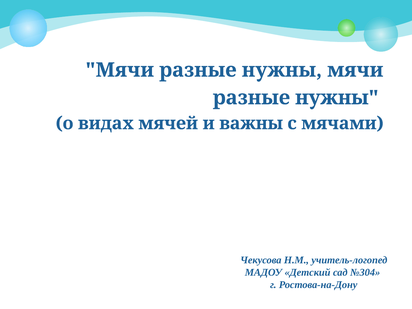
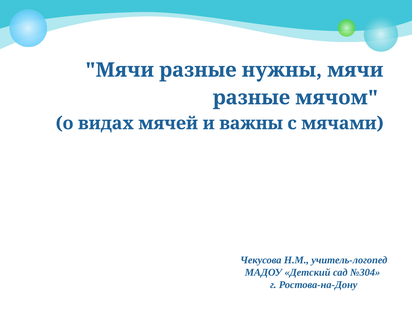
нужны at (337, 98): нужны -> мячом
